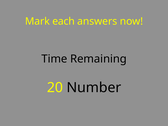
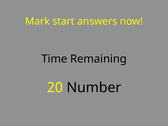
each: each -> start
